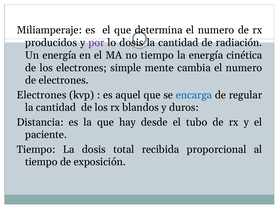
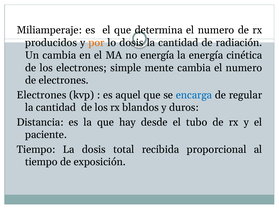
por colour: purple -> orange
Un energía: energía -> cambia
no tiempo: tiempo -> energía
